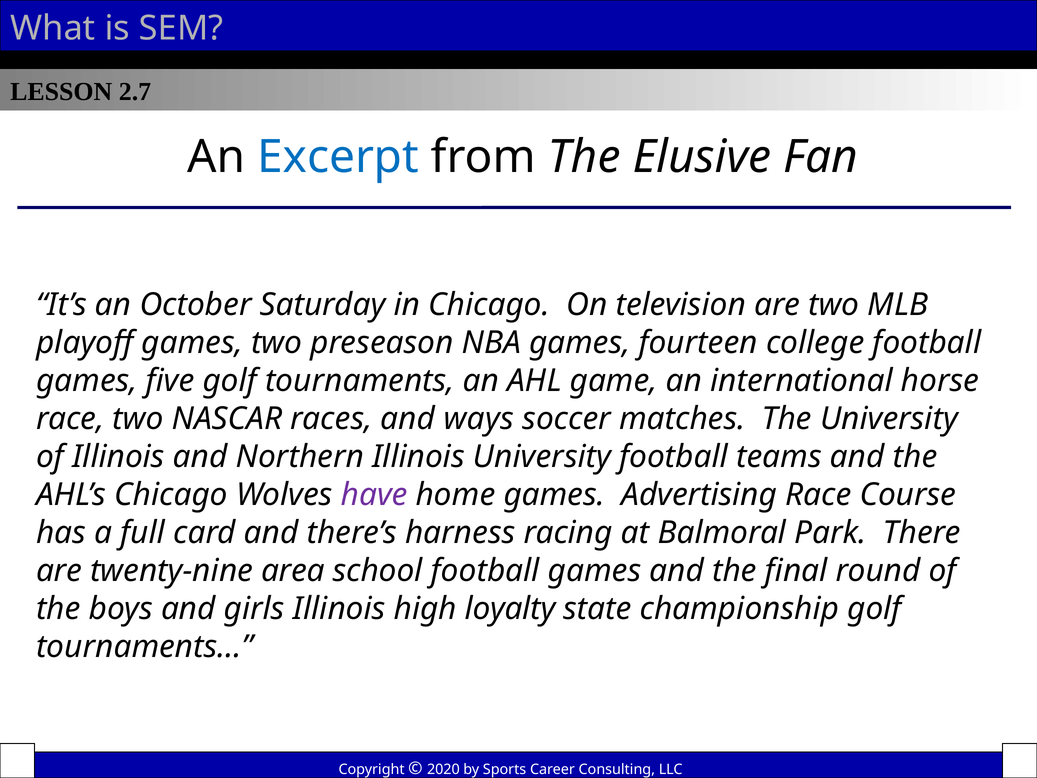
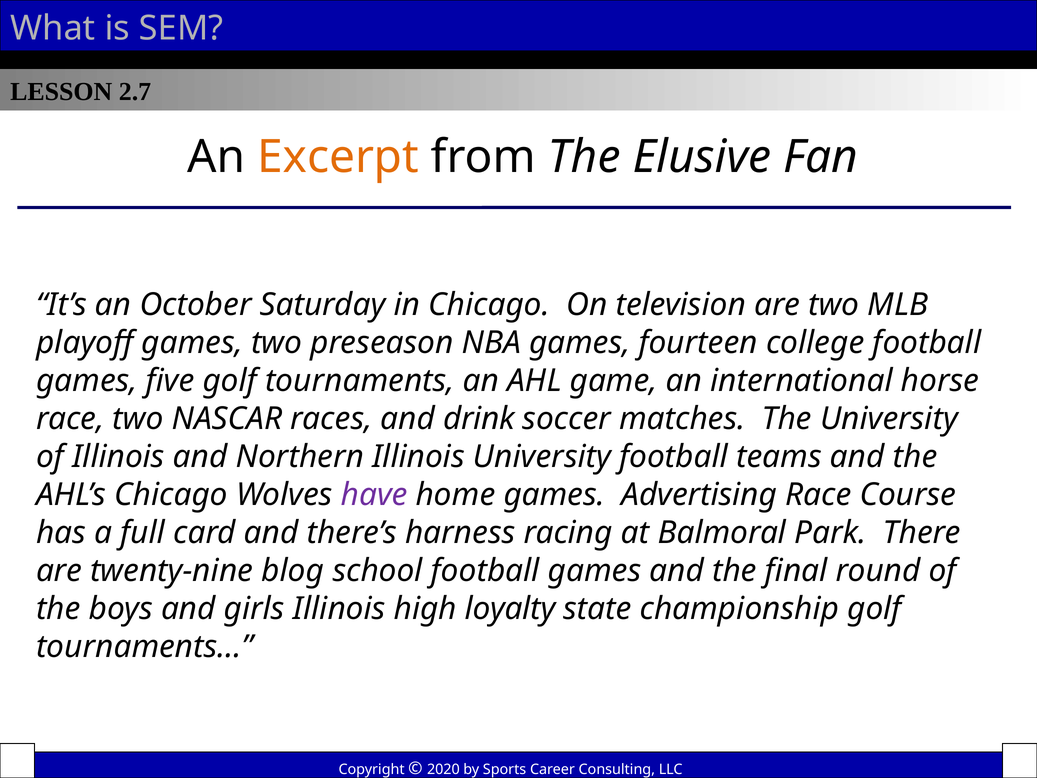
Excerpt colour: blue -> orange
ways: ways -> drink
area: area -> blog
